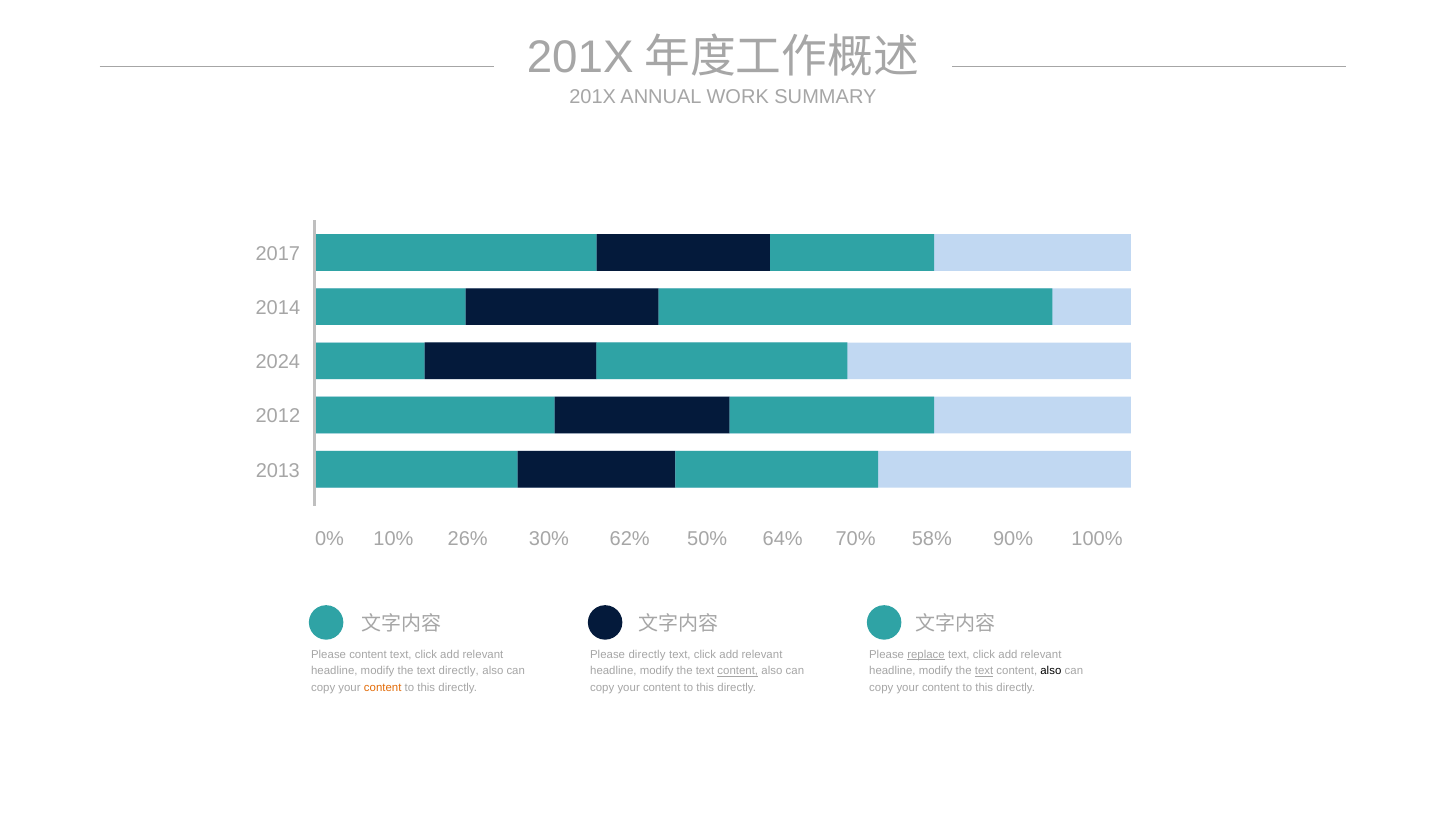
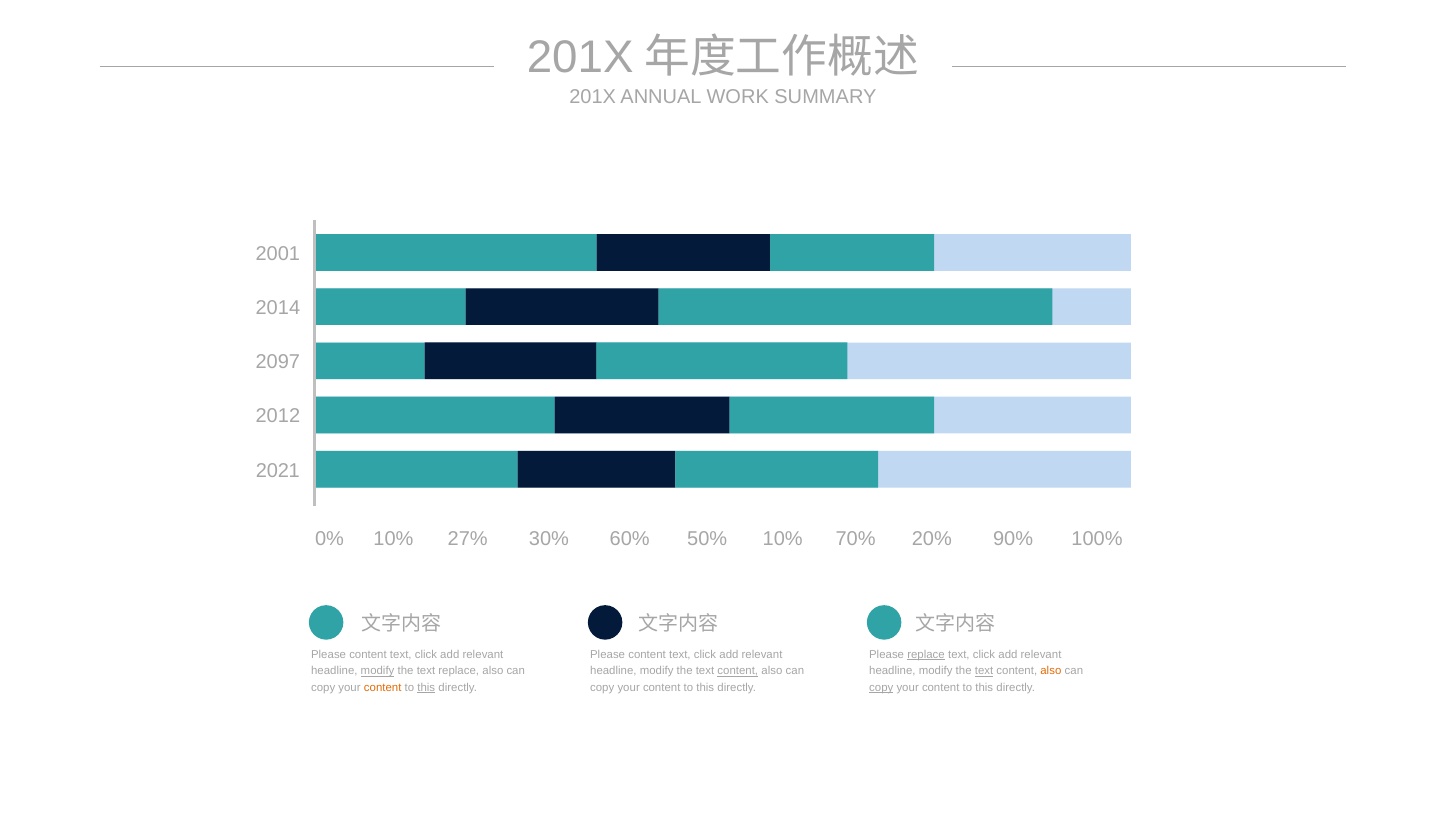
2017: 2017 -> 2001
2024: 2024 -> 2097
2013: 2013 -> 2021
26%: 26% -> 27%
62%: 62% -> 60%
50% 64%: 64% -> 10%
58%: 58% -> 20%
directly at (647, 655): directly -> content
modify at (378, 671) underline: none -> present
text directly: directly -> replace
also at (1051, 671) colour: black -> orange
this at (426, 688) underline: none -> present
copy at (881, 688) underline: none -> present
